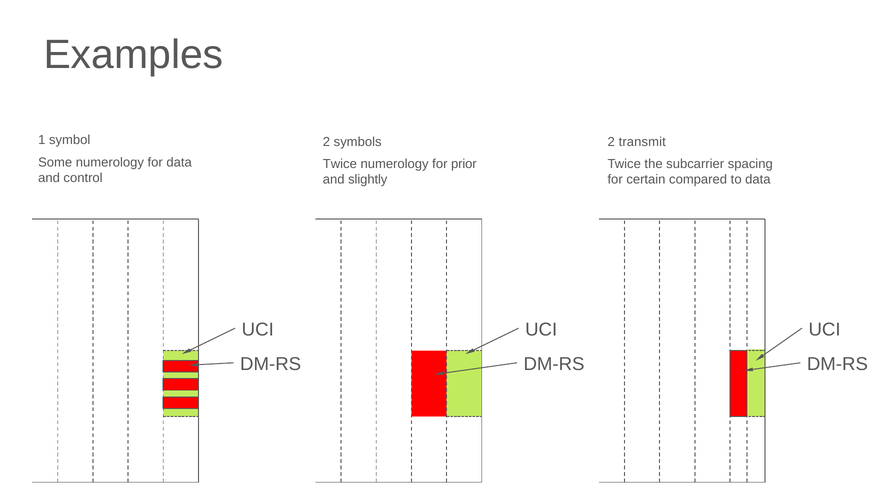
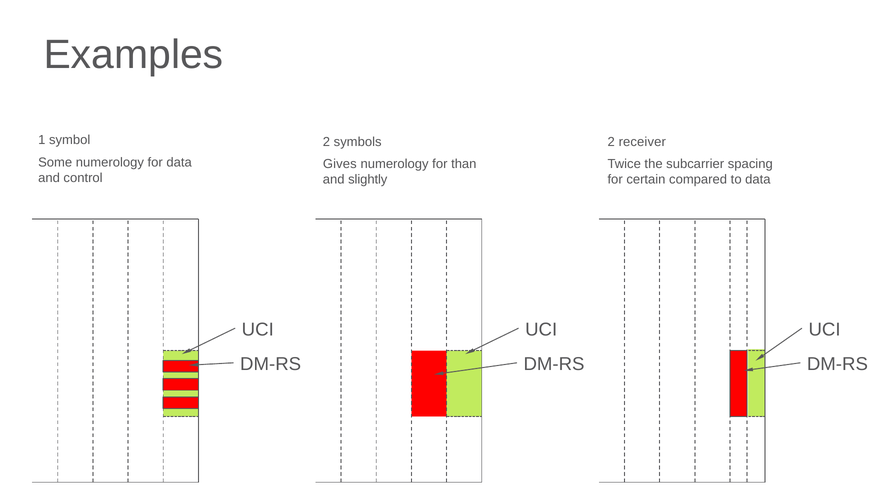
transmit: transmit -> receiver
Twice at (340, 164): Twice -> Gives
prior: prior -> than
